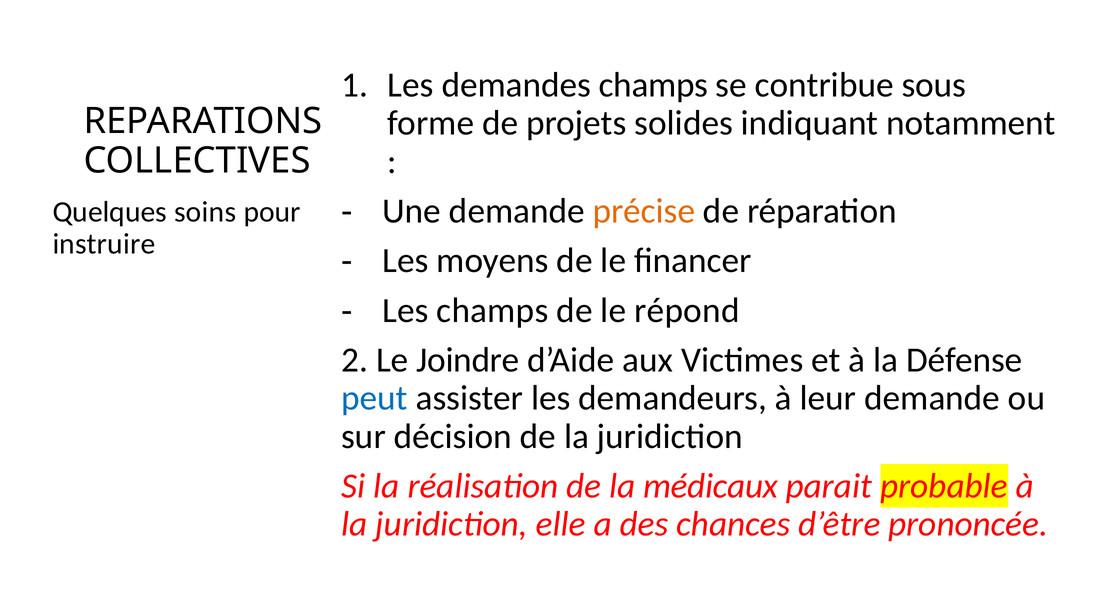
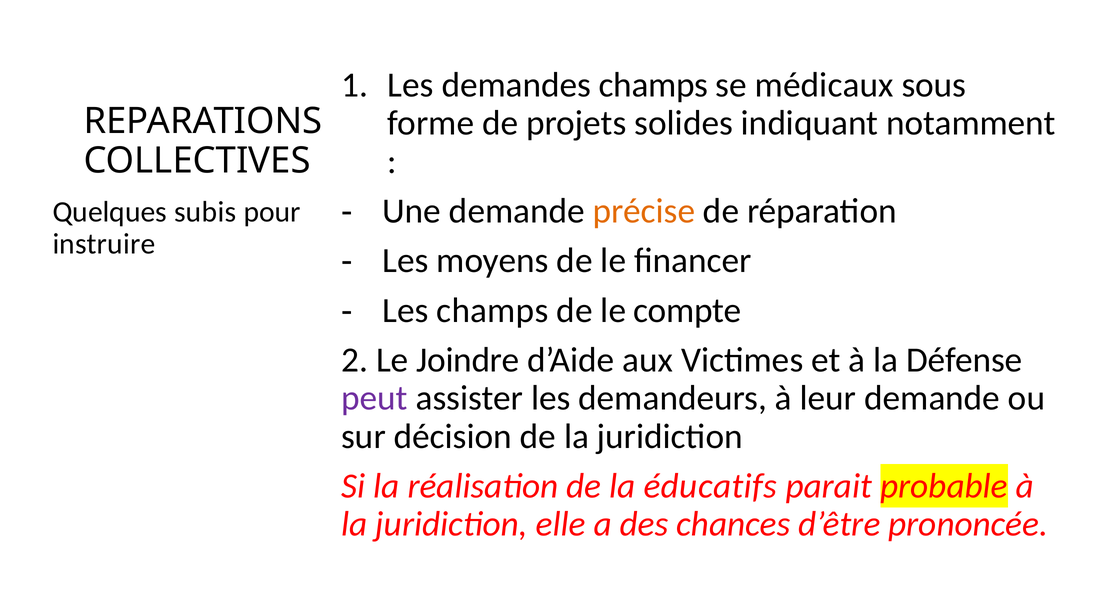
contribue: contribue -> médicaux
soins: soins -> subis
répond: répond -> compte
peut colour: blue -> purple
médicaux: médicaux -> éducatifs
